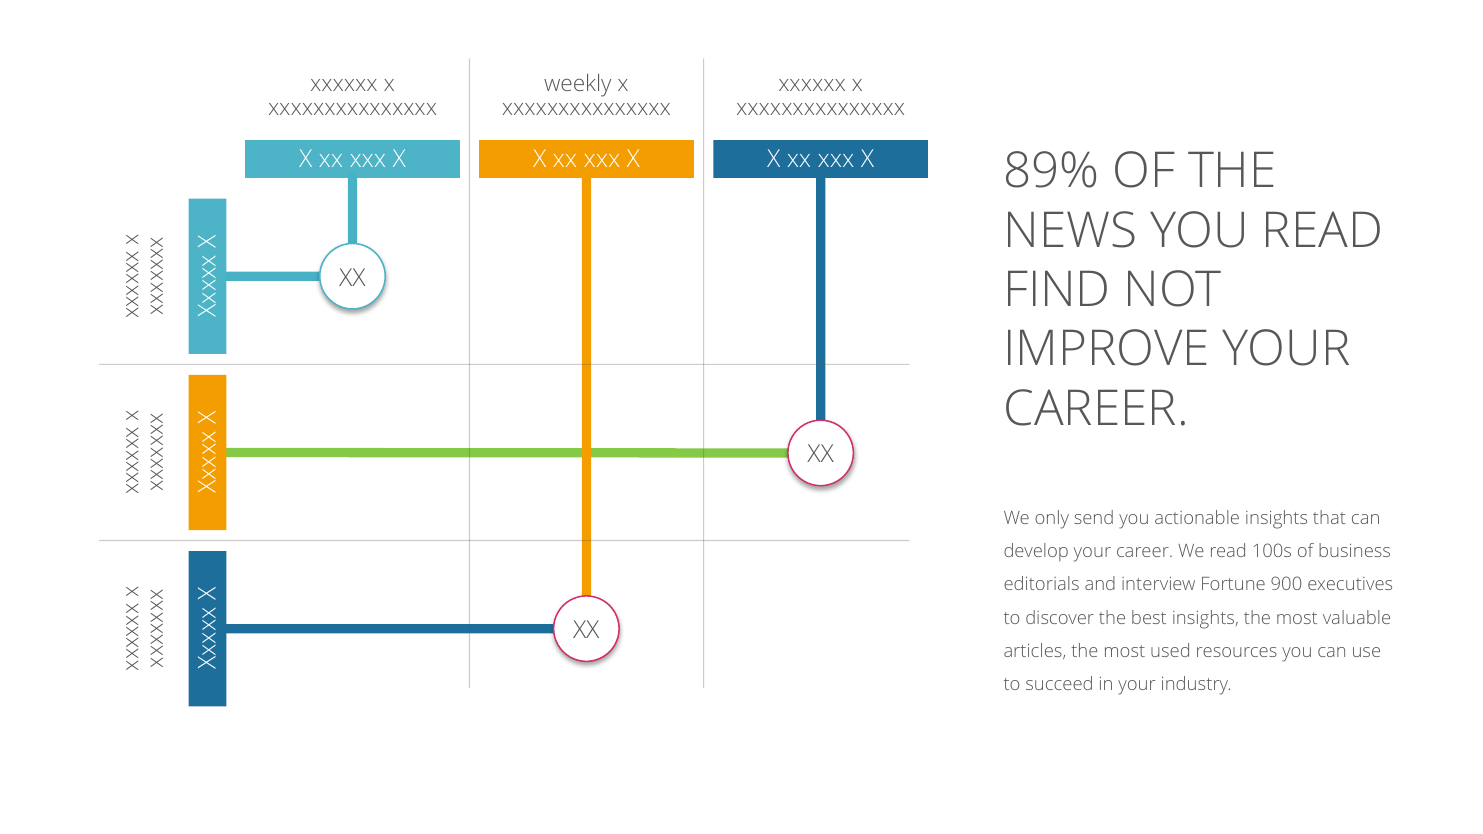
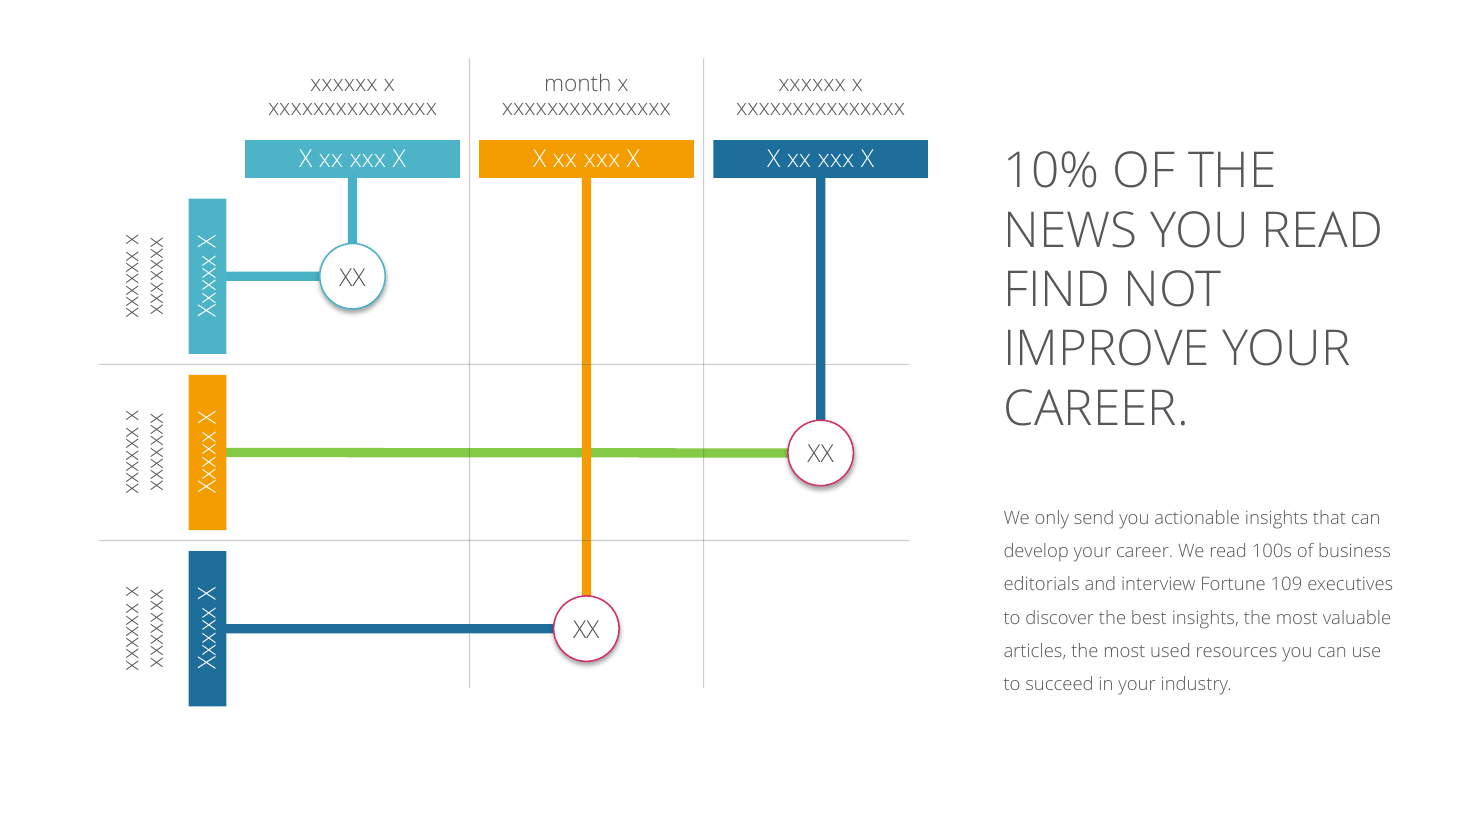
weekly: weekly -> month
89%: 89% -> 10%
900: 900 -> 109
